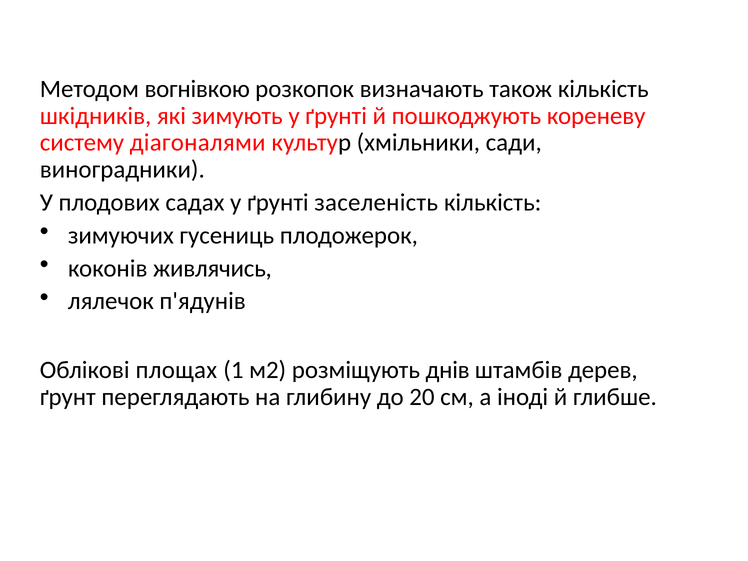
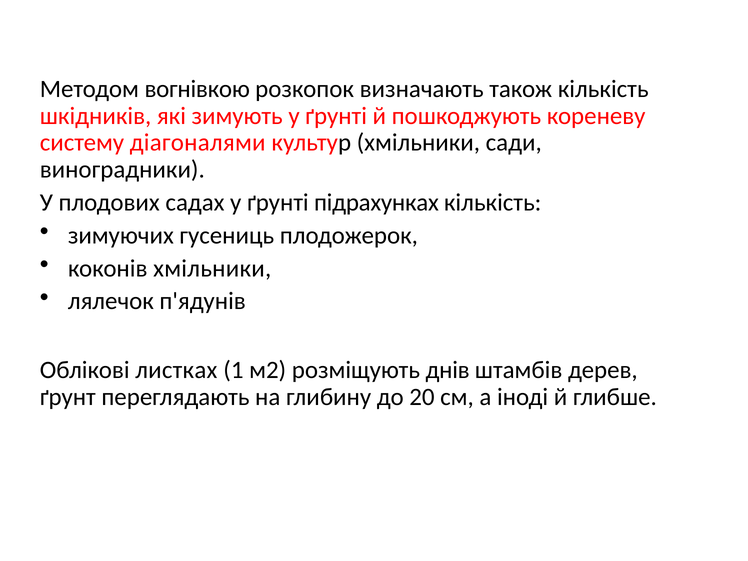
заселеність: заселеність -> підрахунках
коконів живлячись: живлячись -> хмільники
площах: площах -> листках
